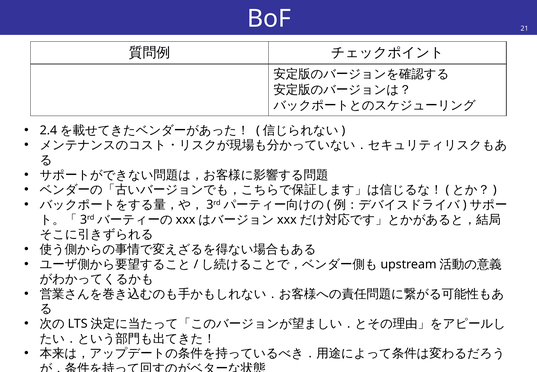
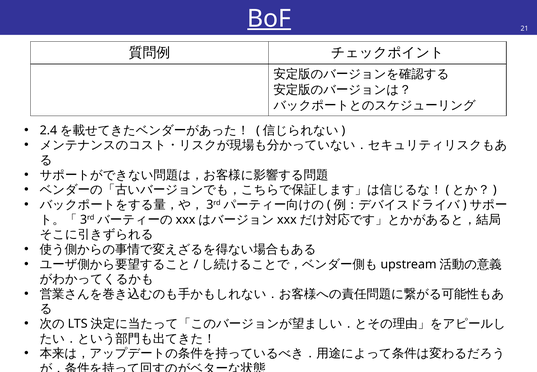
BoF underline: none -> present
